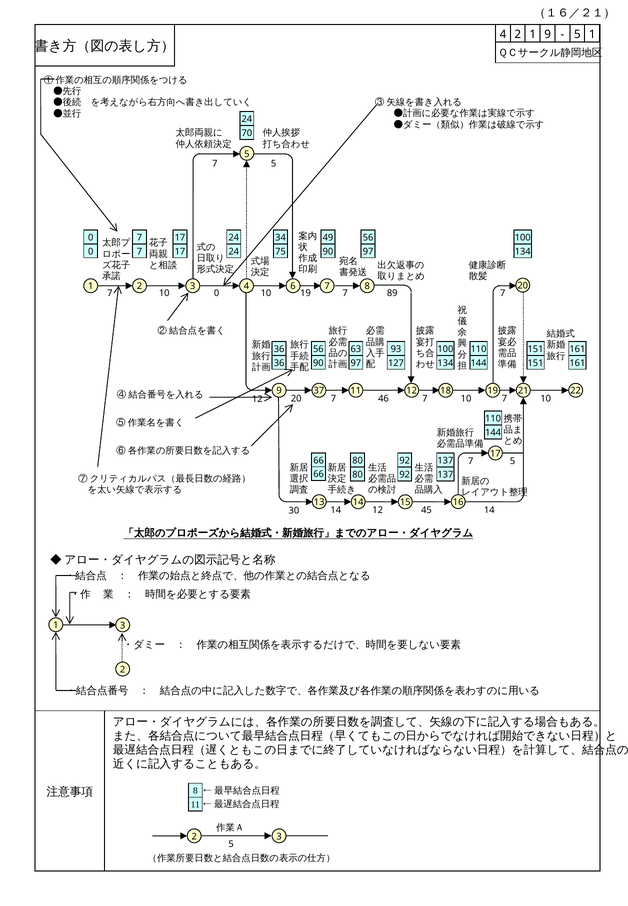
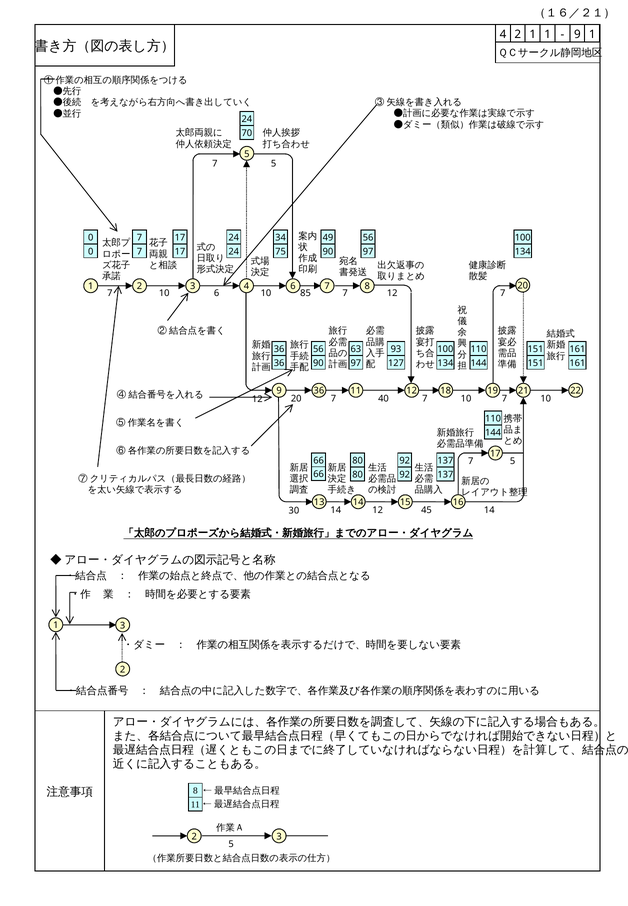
1 9: 9 -> 1
5 at (577, 35): 5 -> 9
10 0: 0 -> 6
10 19: 19 -> 85
89 at (392, 293): 89 -> 12
9 37: 37 -> 36
46: 46 -> 40
